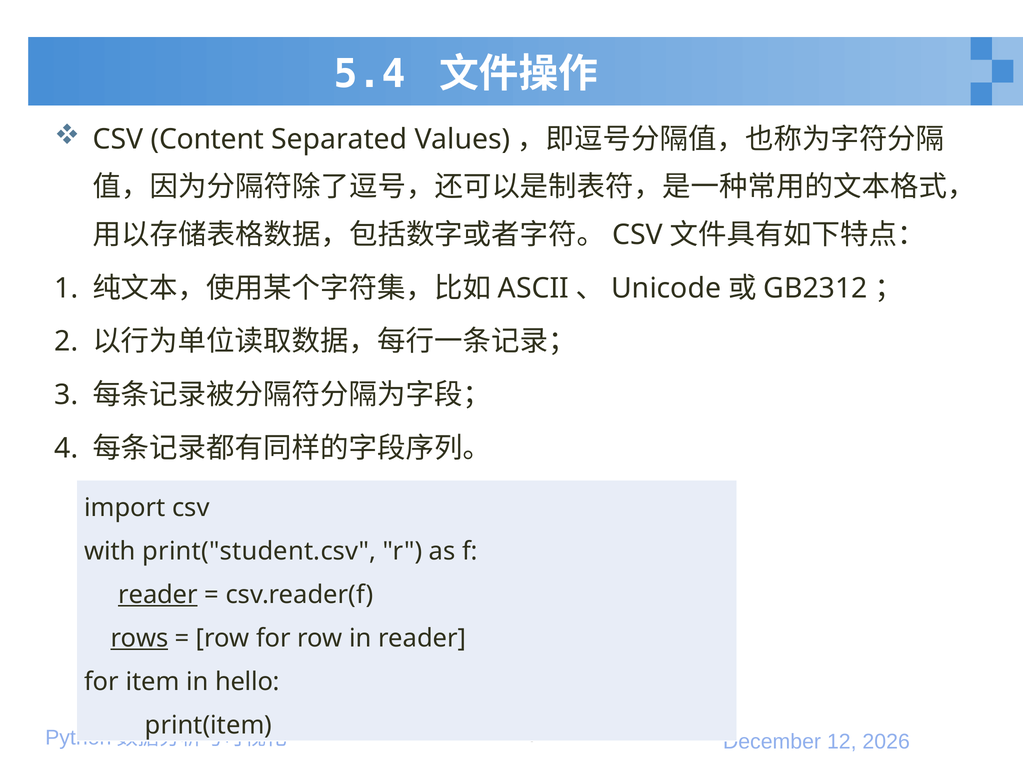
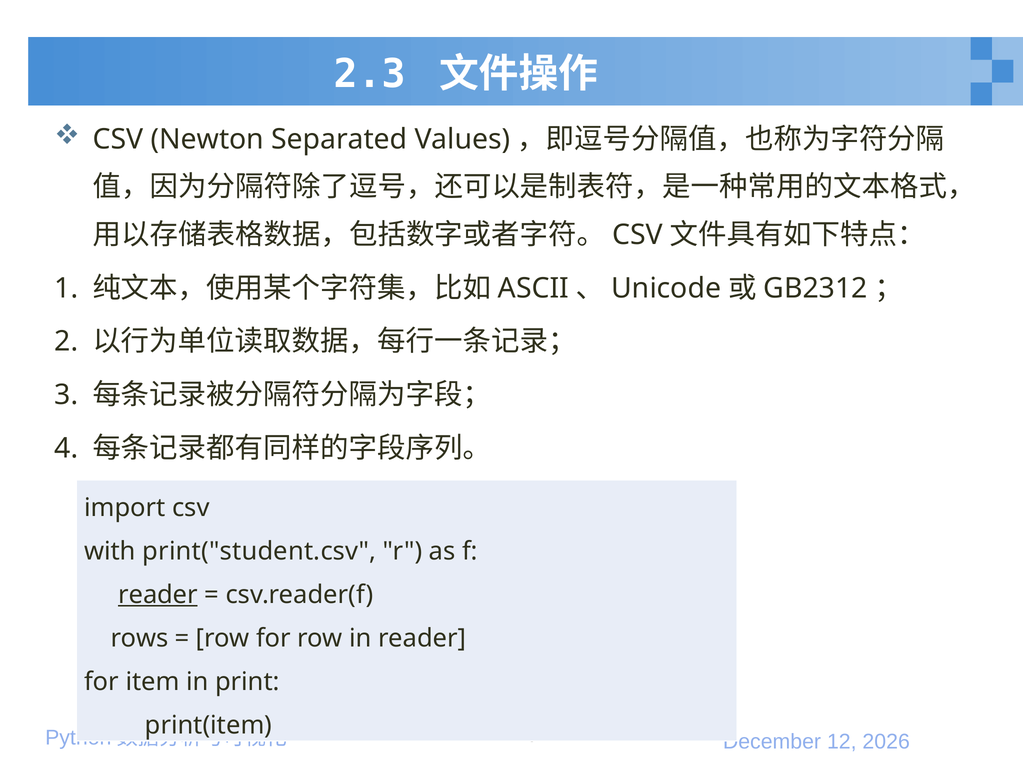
5.4: 5.4 -> 2.3
Content: Content -> Newton
rows underline: present -> none
hello: hello -> print
